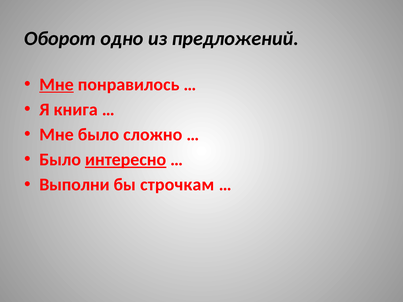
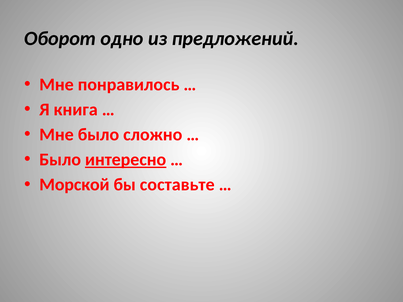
Мне at (57, 85) underline: present -> none
Выполни: Выполни -> Морской
строчкам: строчкам -> составьте
